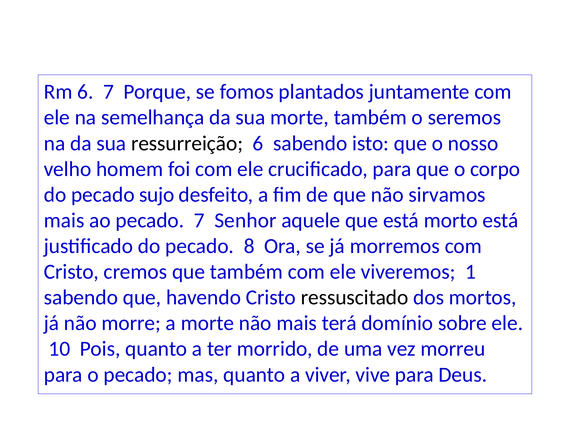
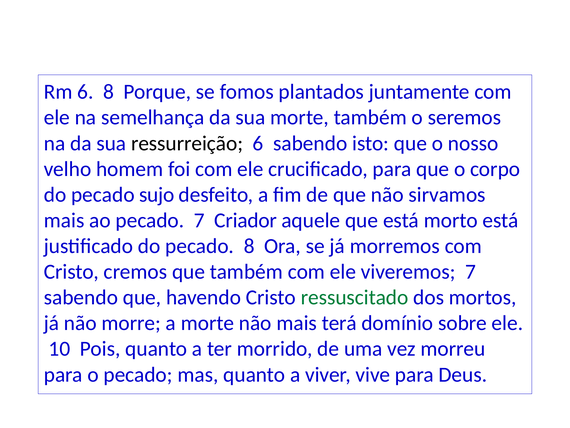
6 7: 7 -> 8
Senhor: Senhor -> Criador
viveremos 1: 1 -> 7
ressuscitado colour: black -> green
